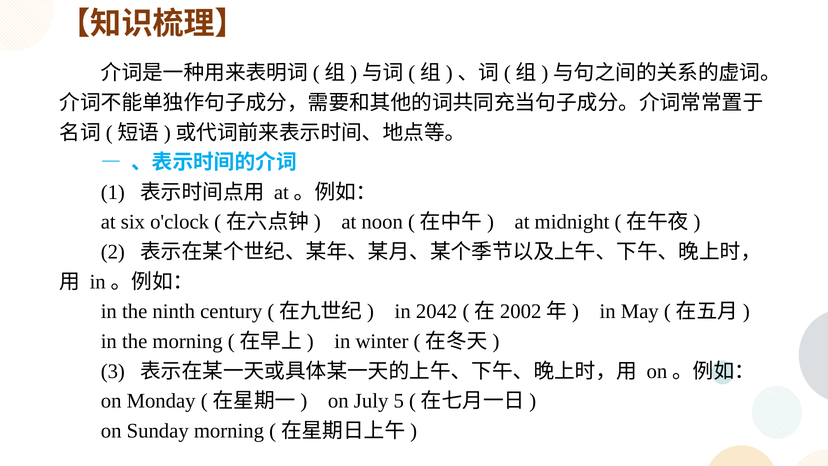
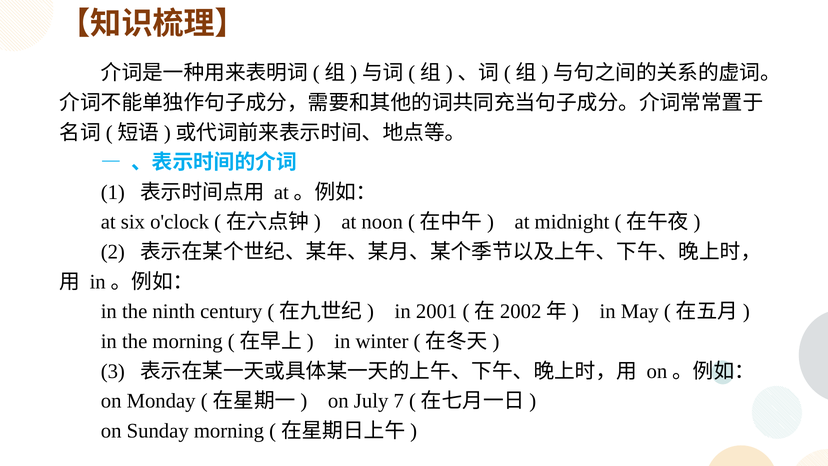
2042: 2042 -> 2001
5: 5 -> 7
